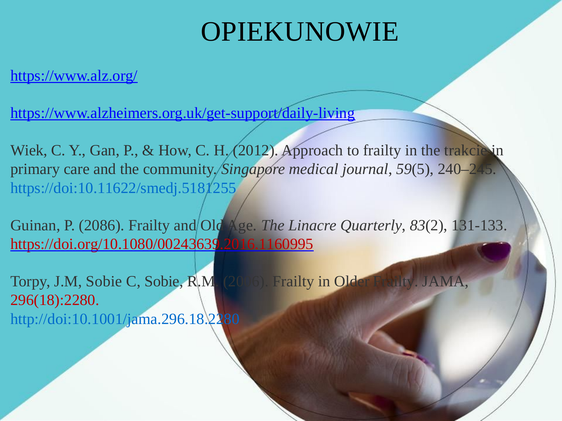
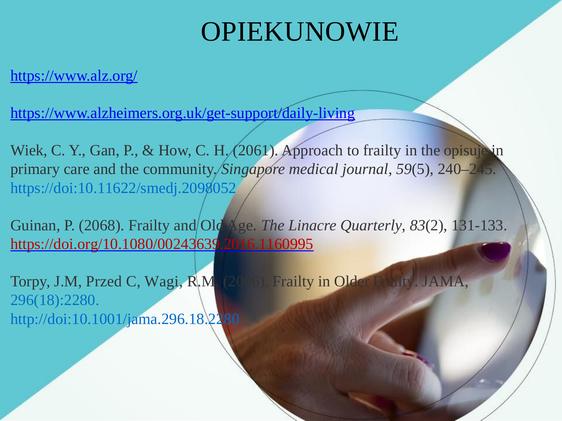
2012: 2012 -> 2061
trakcie: trakcie -> opisuje
https://doi:10.11622/smedj.5181255: https://doi:10.11622/smedj.5181255 -> https://doi:10.11622/smedj.2098052
2086: 2086 -> 2068
J.M Sobie: Sobie -> Przed
C Sobie: Sobie -> Wagi
296(18):2280 colour: red -> blue
